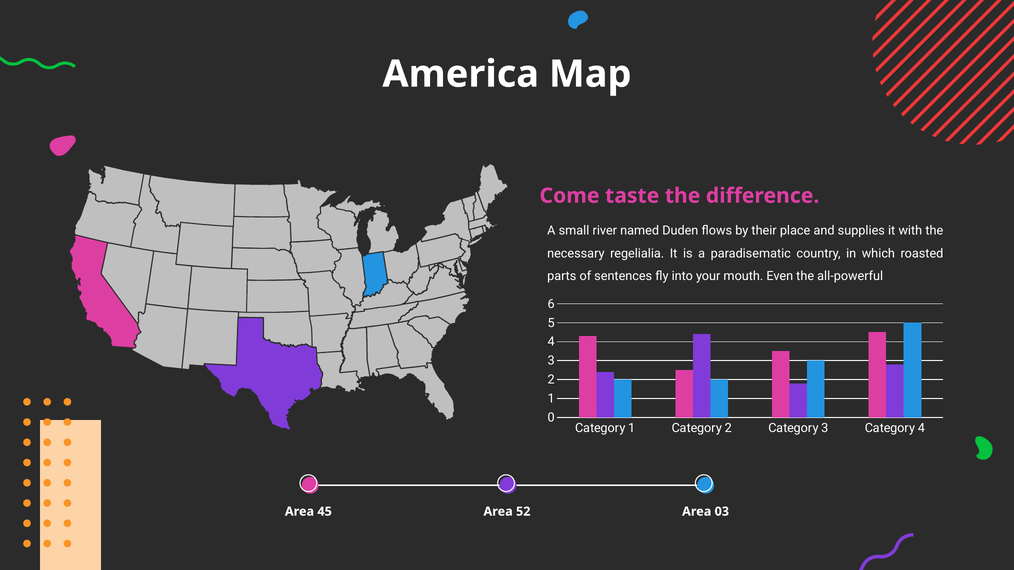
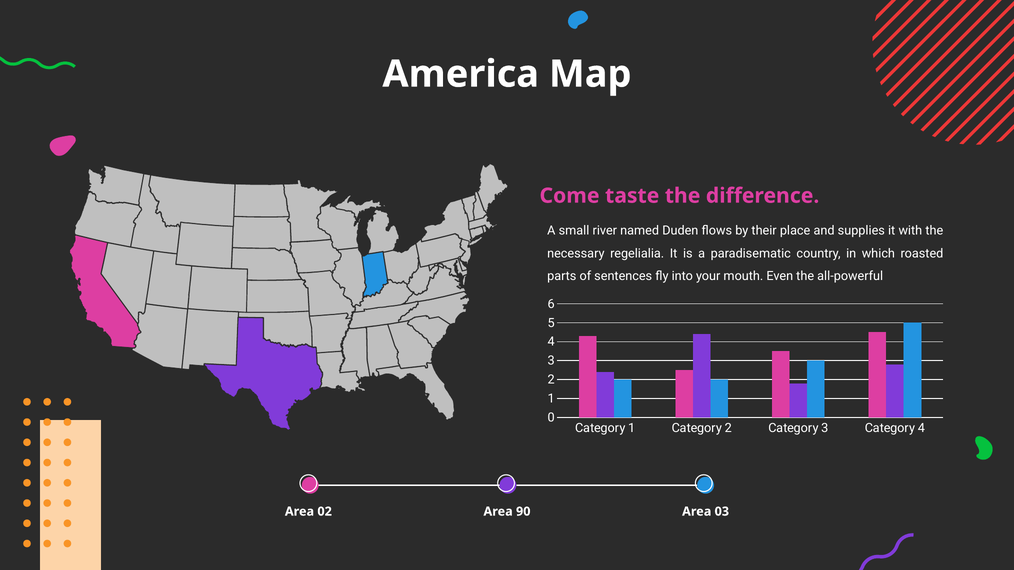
45: 45 -> 02
52: 52 -> 90
